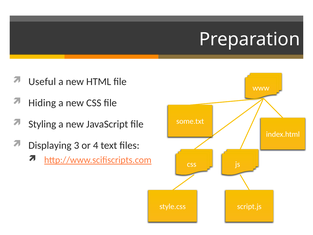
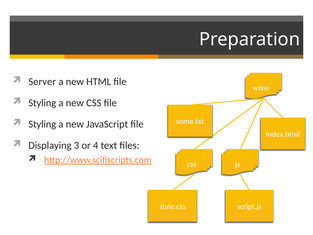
Useful: Useful -> Server
Hiding at (42, 103): Hiding -> Styling
